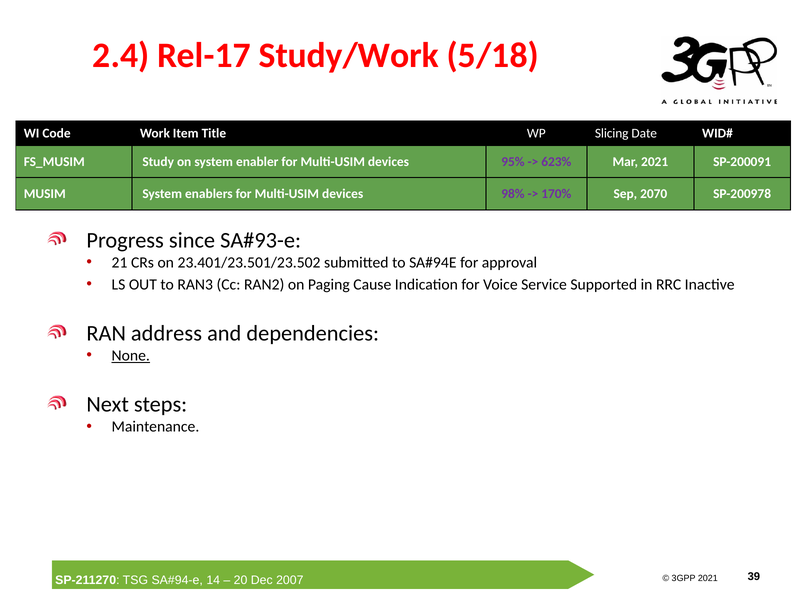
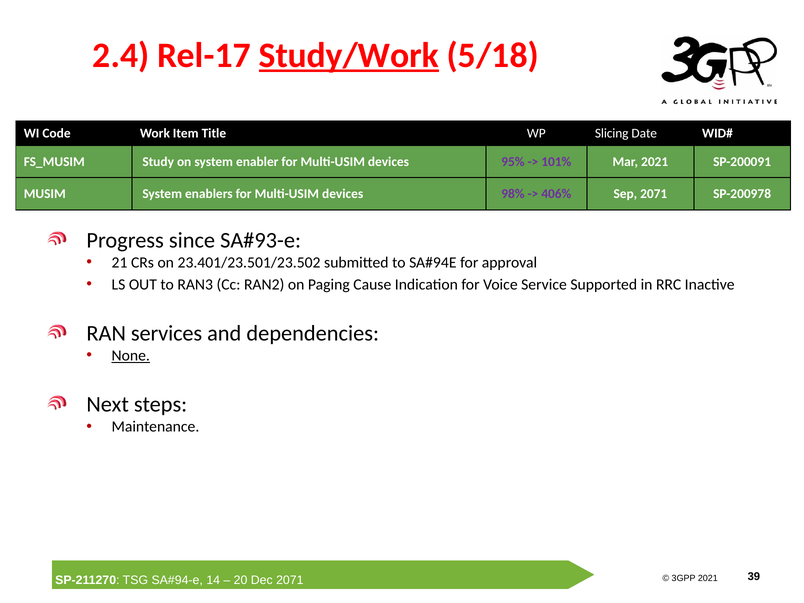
Study/Work underline: none -> present
623%: 623% -> 101%
170%: 170% -> 406%
Sep 2070: 2070 -> 2071
address: address -> services
2007 at (290, 580): 2007 -> 2071
